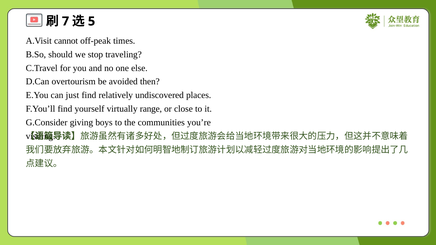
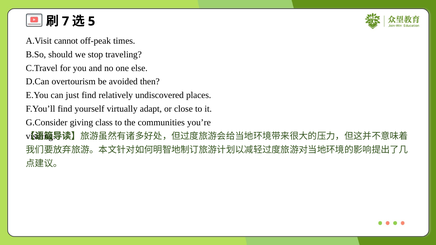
range: range -> adapt
boys: boys -> class
